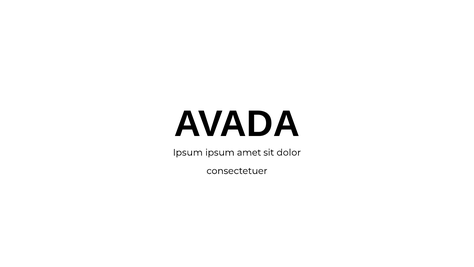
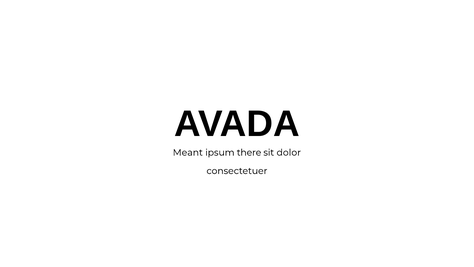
Ipsum at (188, 152): Ipsum -> Meant
amet: amet -> there
